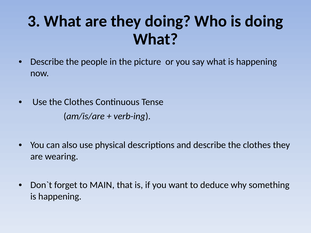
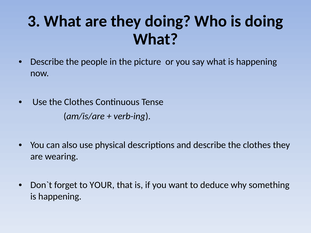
MAIN: MAIN -> YOUR
